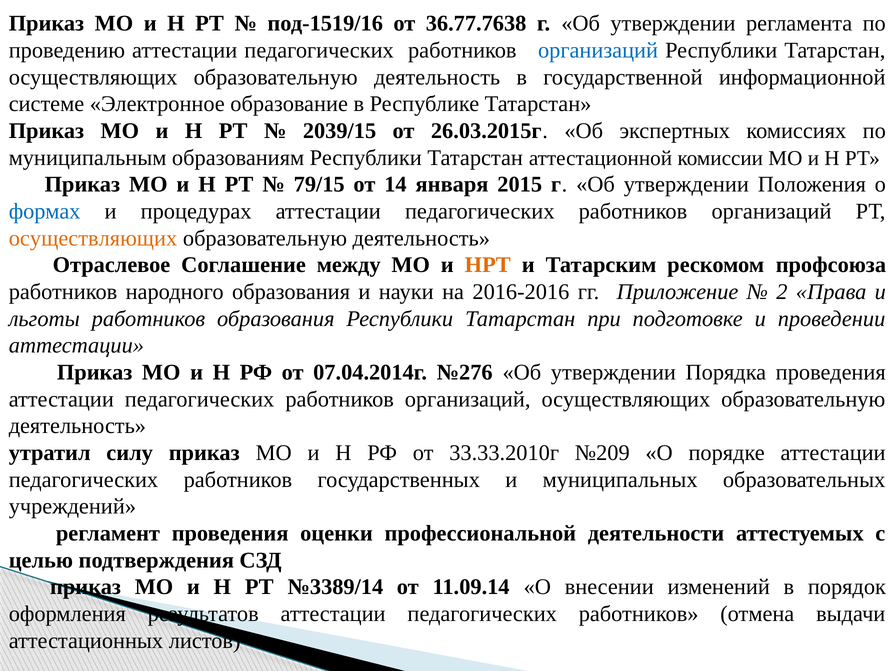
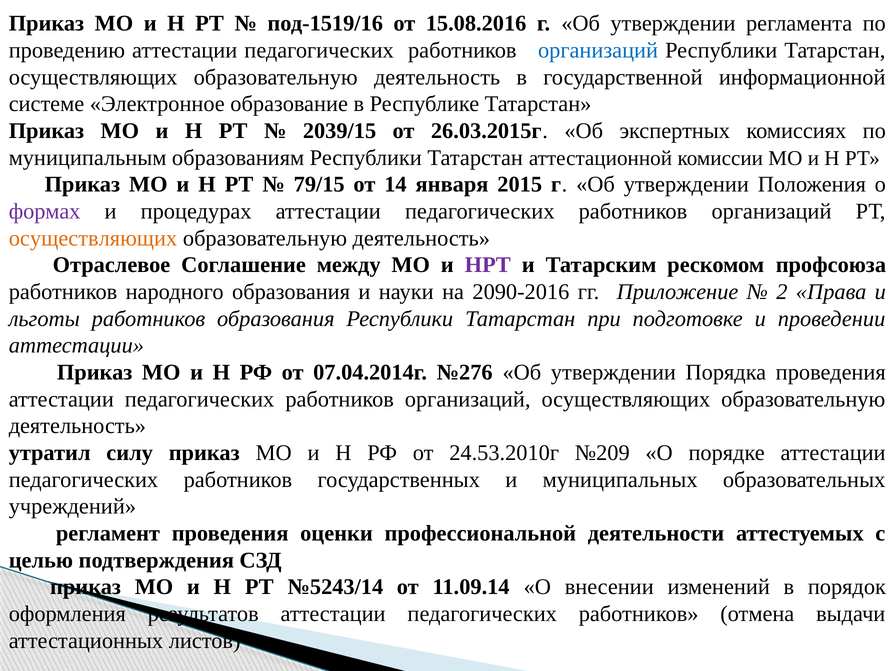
36.77.7638: 36.77.7638 -> 15.08.2016
формах colour: blue -> purple
НРТ colour: orange -> purple
2016-2016: 2016-2016 -> 2090-2016
33.33.2010г: 33.33.2010г -> 24.53.2010г
№3389/14: №3389/14 -> №5243/14
